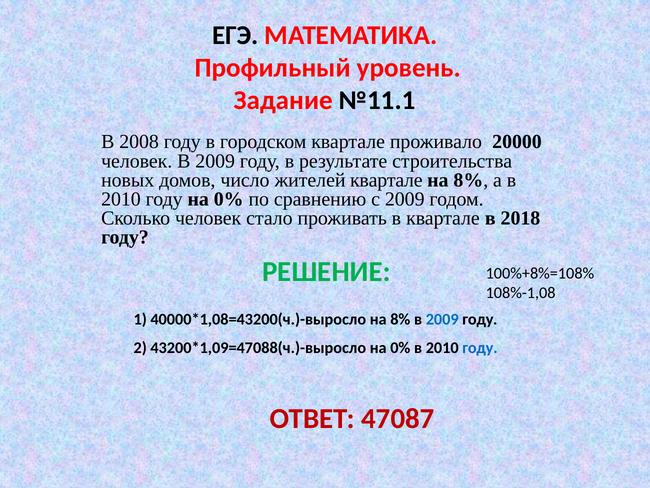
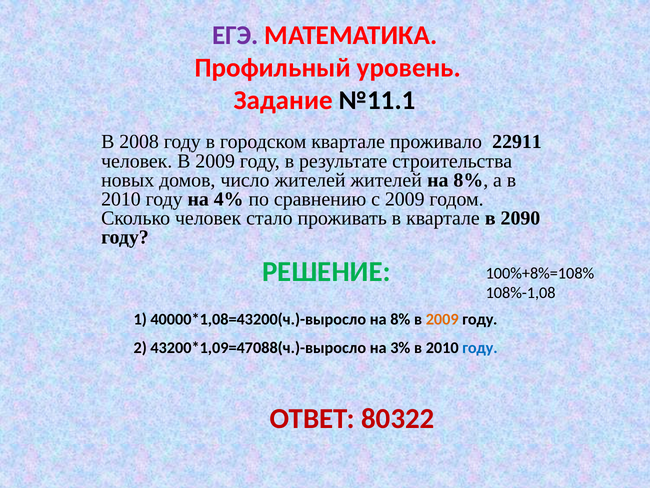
ЕГЭ colour: black -> purple
20000: 20000 -> 22911
жителей квартале: квартале -> жителей
году на 0%: 0% -> 4%
2018: 2018 -> 2090
2009 at (442, 319) colour: blue -> orange
0% at (400, 348): 0% -> 3%
47087: 47087 -> 80322
